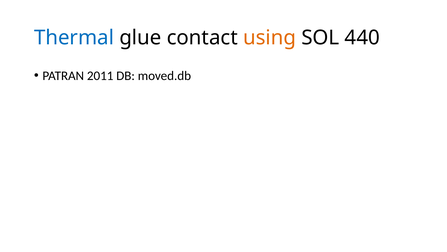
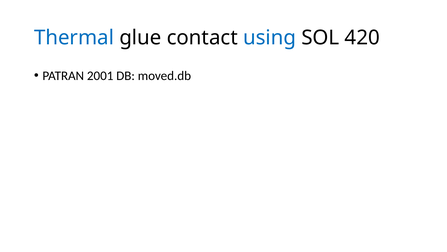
using colour: orange -> blue
440: 440 -> 420
2011: 2011 -> 2001
